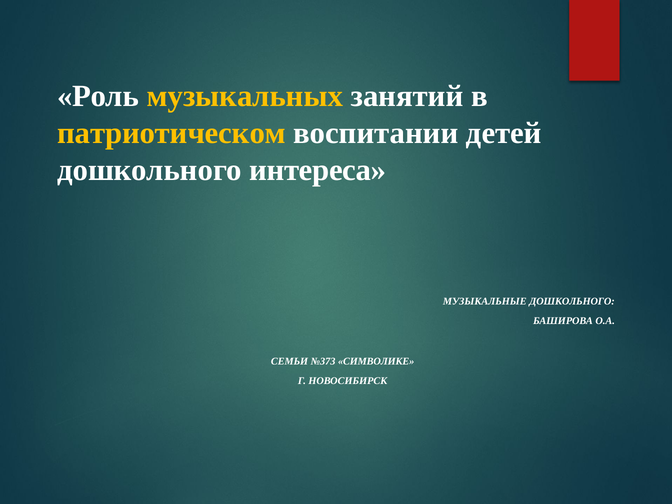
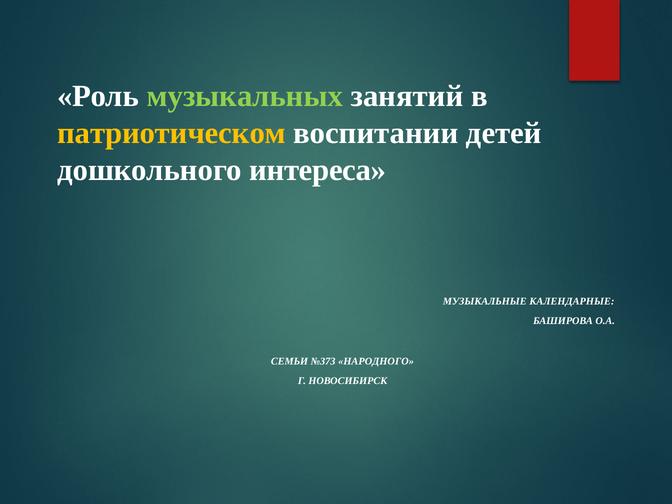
музыкальных colour: yellow -> light green
МУЗЫКАЛЬНЫЕ ДОШКОЛЬНОГО: ДОШКОЛЬНОГО -> КАЛЕНДАРНЫЕ
СИМВОЛИКЕ: СИМВОЛИКЕ -> НАРОДНОГО
